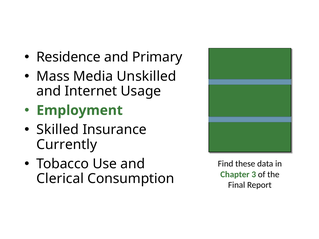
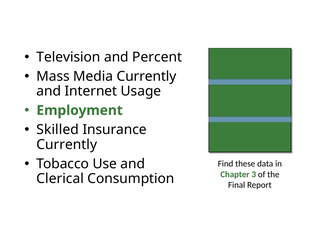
Residence: Residence -> Television
Primary: Primary -> Percent
Media Unskilled: Unskilled -> Currently
